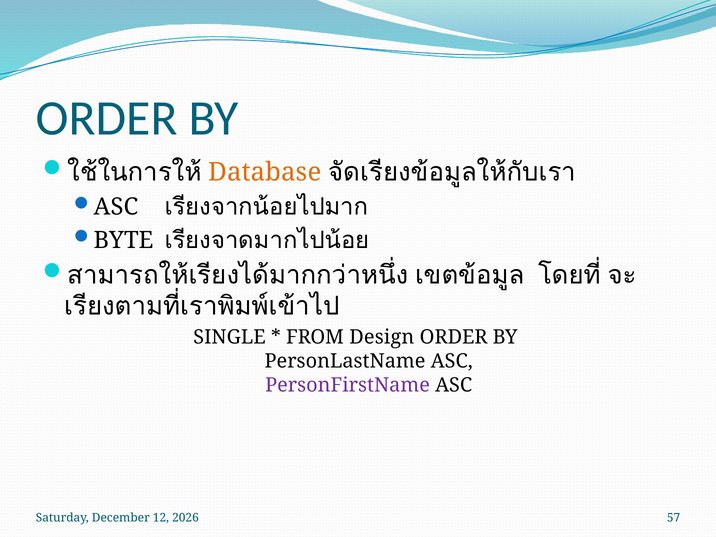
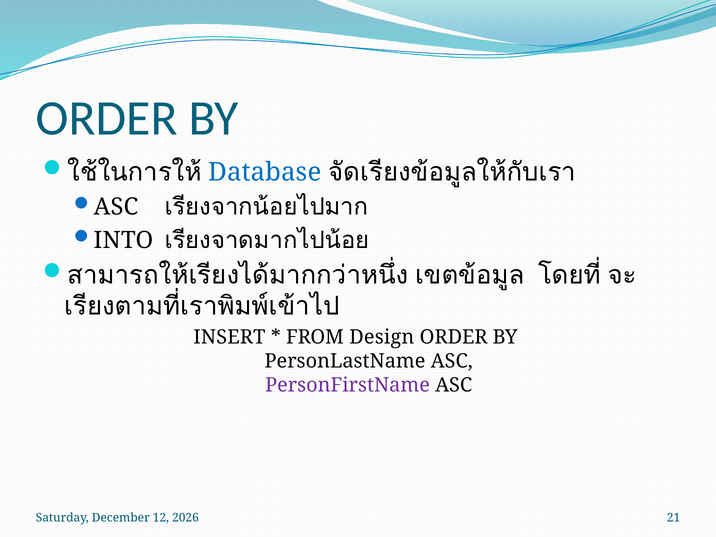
Database colour: orange -> blue
BYTE: BYTE -> INTO
SINGLE: SINGLE -> INSERT
57: 57 -> 21
